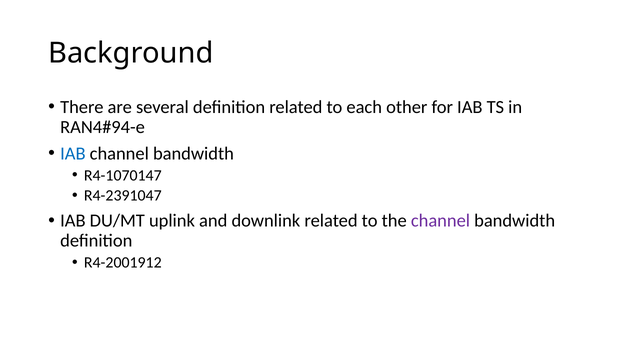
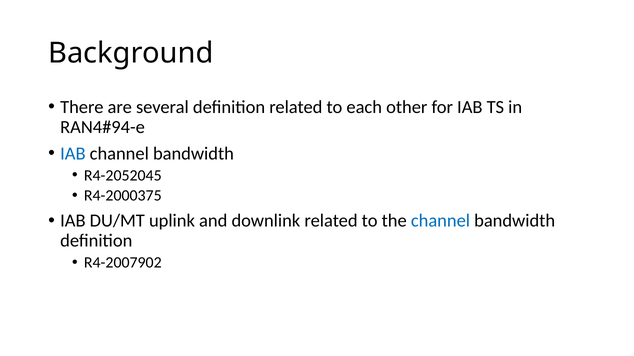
R4-1070147: R4-1070147 -> R4-2052045
R4-2391047: R4-2391047 -> R4-2000375
channel at (440, 221) colour: purple -> blue
R4-2001912: R4-2001912 -> R4-2007902
